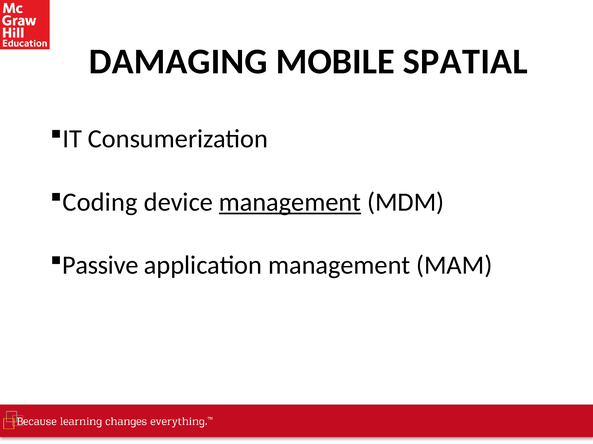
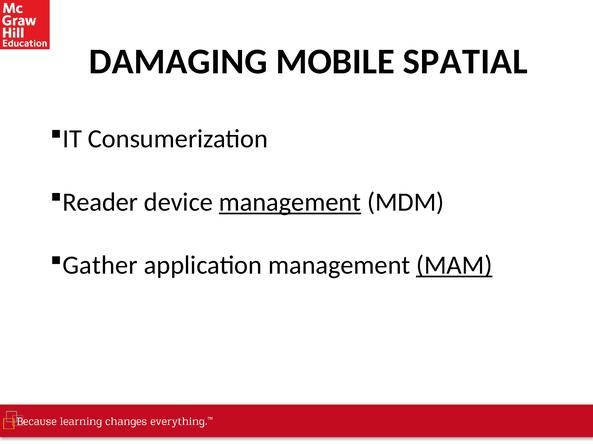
Coding: Coding -> Reader
Passive: Passive -> Gather
MAM underline: none -> present
